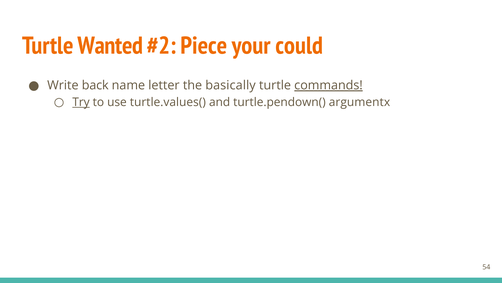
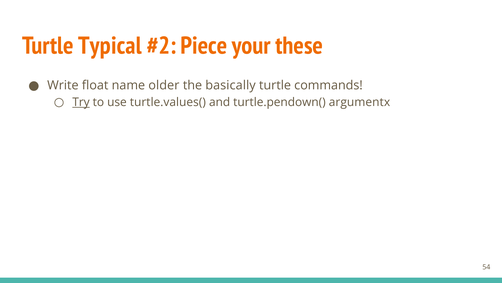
Wanted: Wanted -> Typical
could: could -> these
back: back -> float
letter: letter -> older
commands underline: present -> none
